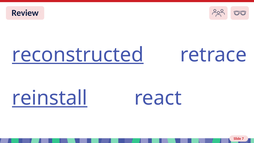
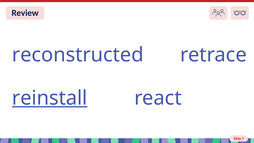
reconstructed underline: present -> none
